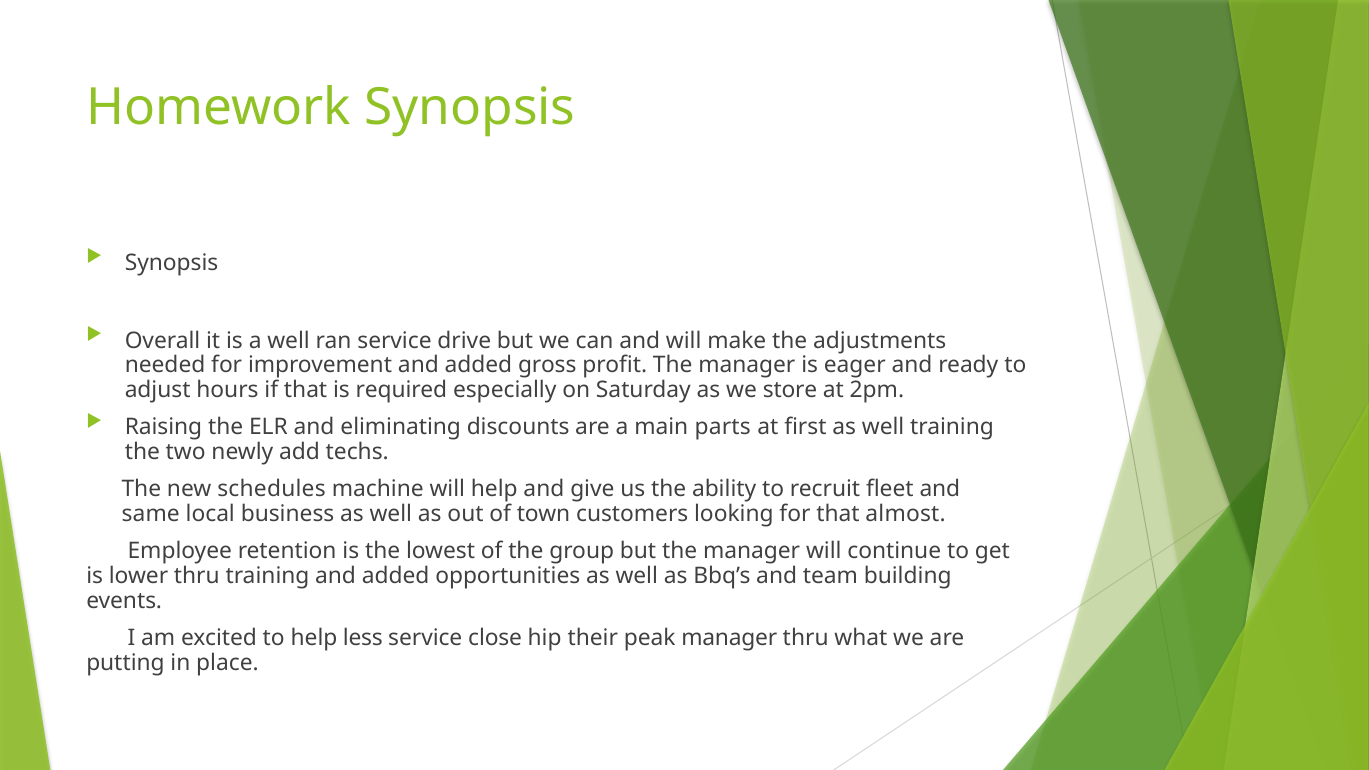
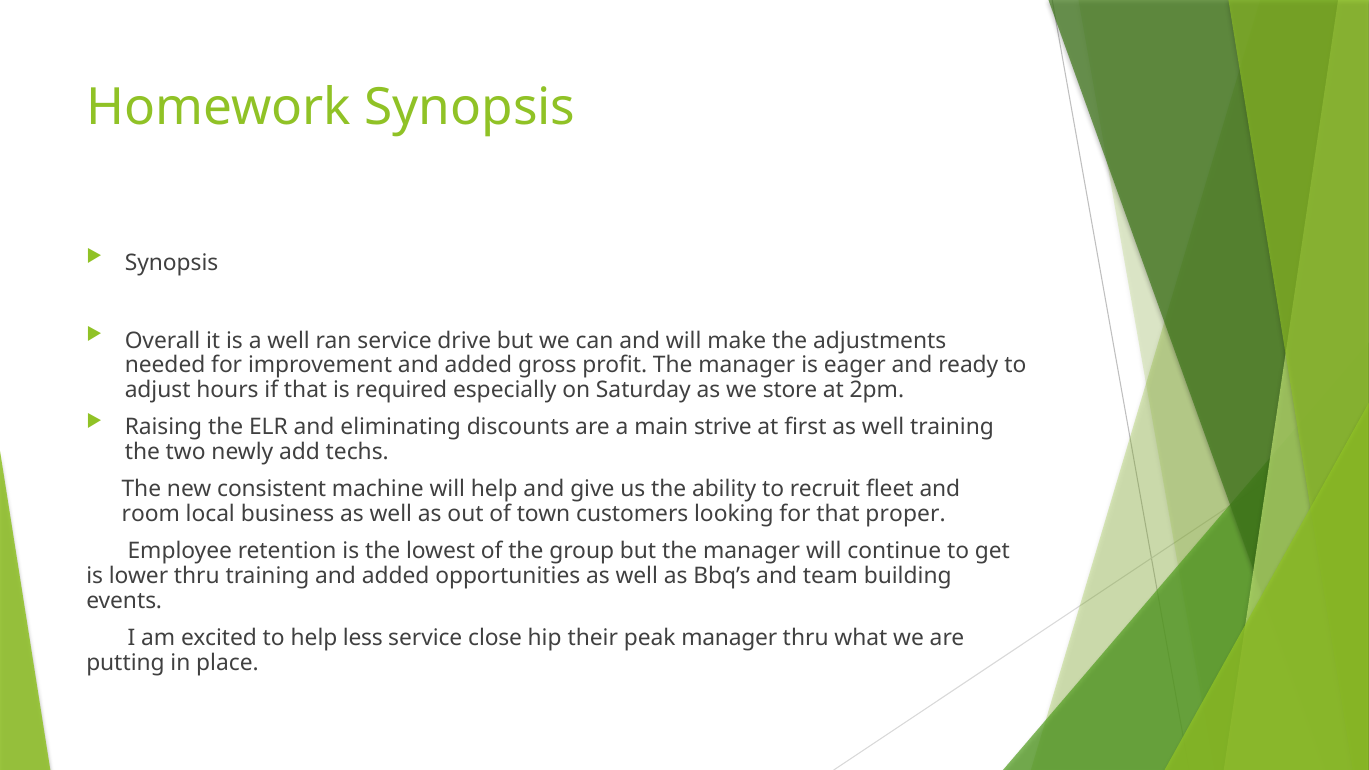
parts: parts -> strive
schedules: schedules -> consistent
same: same -> room
almost: almost -> proper
